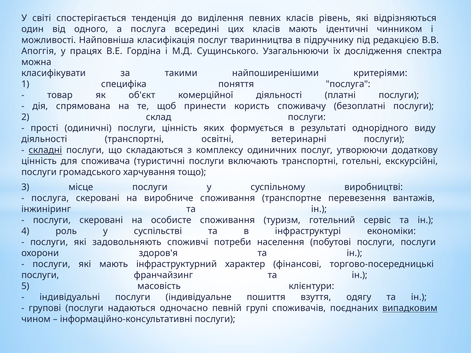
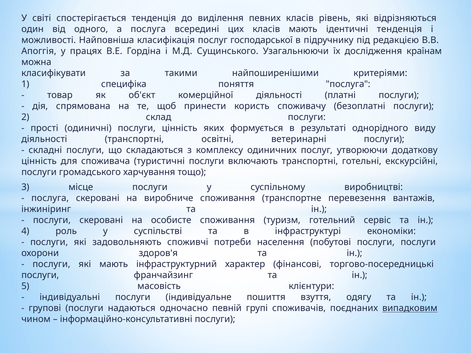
ідентичні чинником: чинником -> тенденція
тваринництва: тваринництва -> господарської
спектра: спектра -> країнам
складні underline: present -> none
